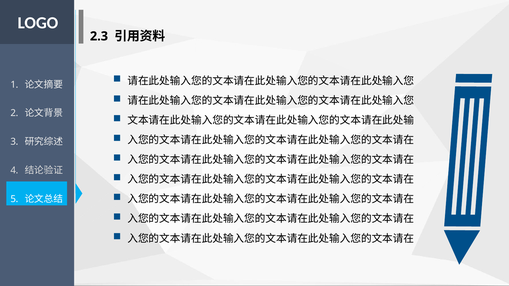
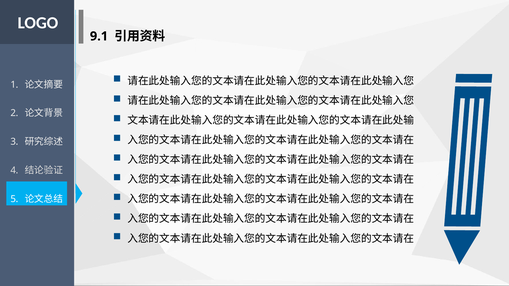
2.3: 2.3 -> 9.1
